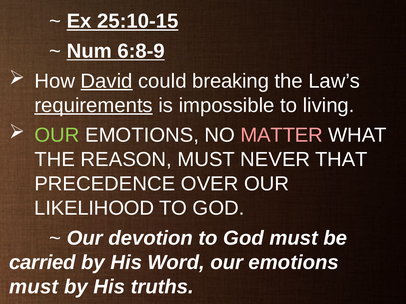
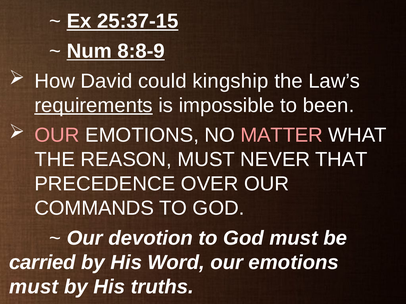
25:10-15: 25:10-15 -> 25:37-15
6:8-9: 6:8-9 -> 8:8-9
David underline: present -> none
breaking: breaking -> kingship
living: living -> been
OUR at (57, 136) colour: light green -> pink
LIKELIHOOD: LIKELIHOOD -> COMMANDS
